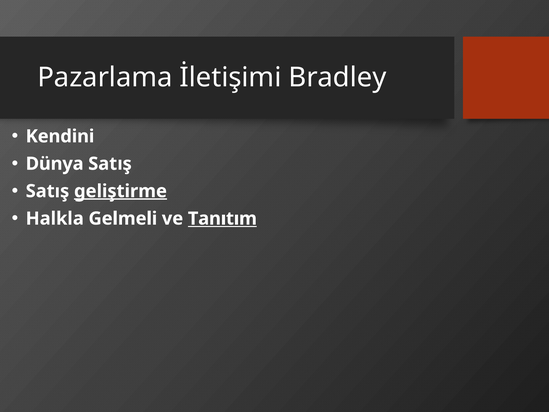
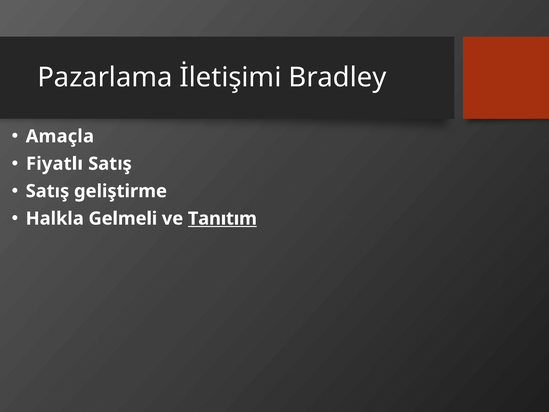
Kendini: Kendini -> Amaçla
Dünya: Dünya -> Fiyatlı
geliştirme underline: present -> none
